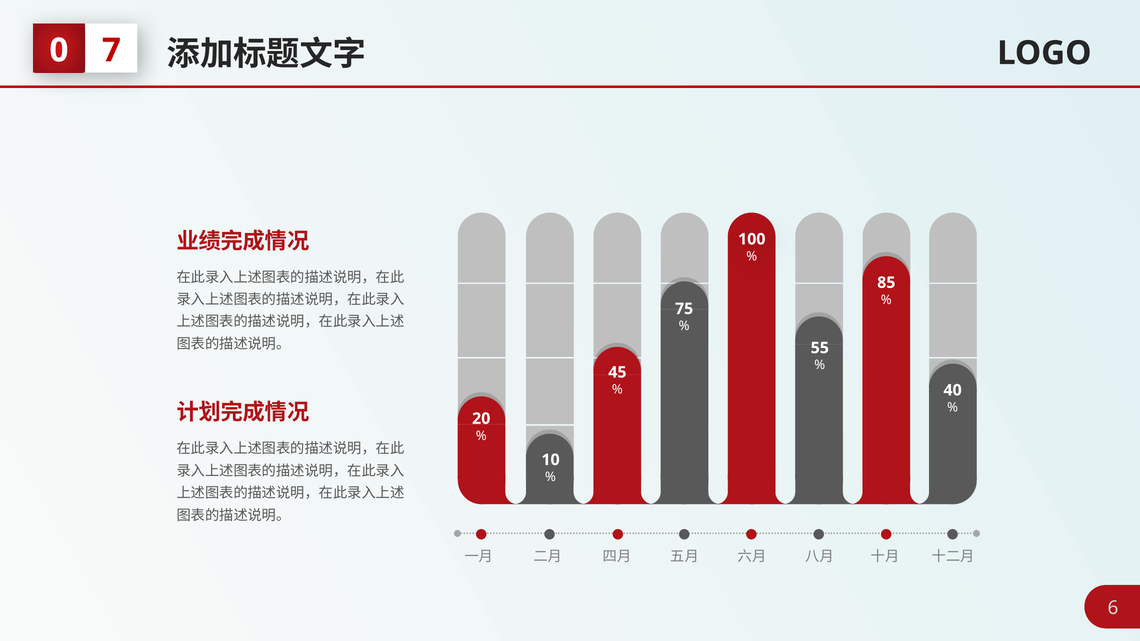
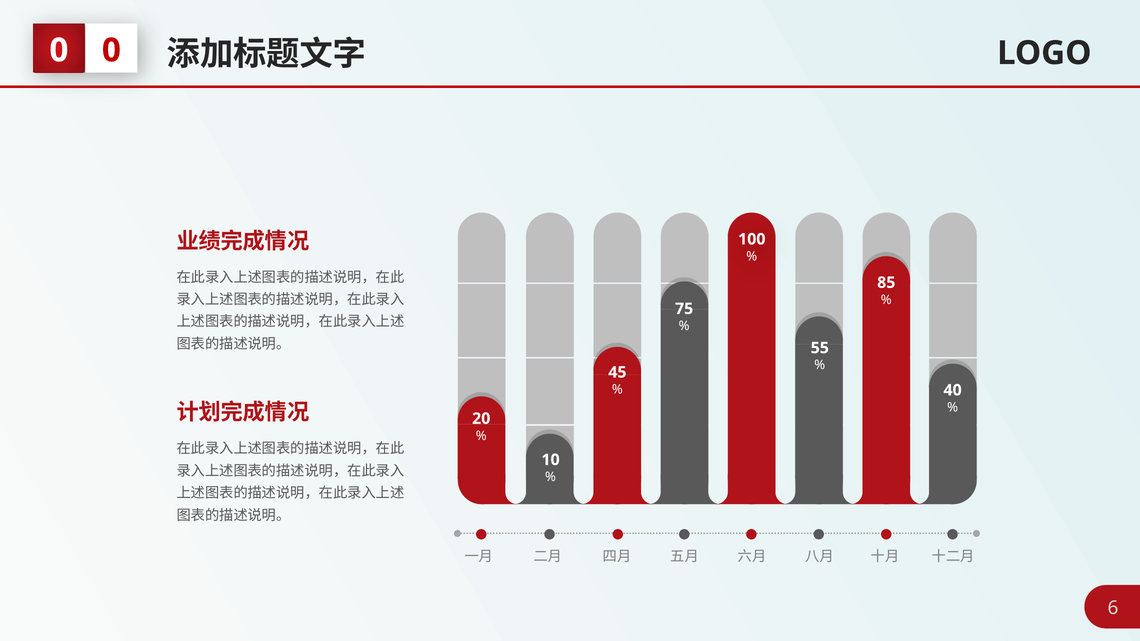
7 at (111, 50): 7 -> 0
